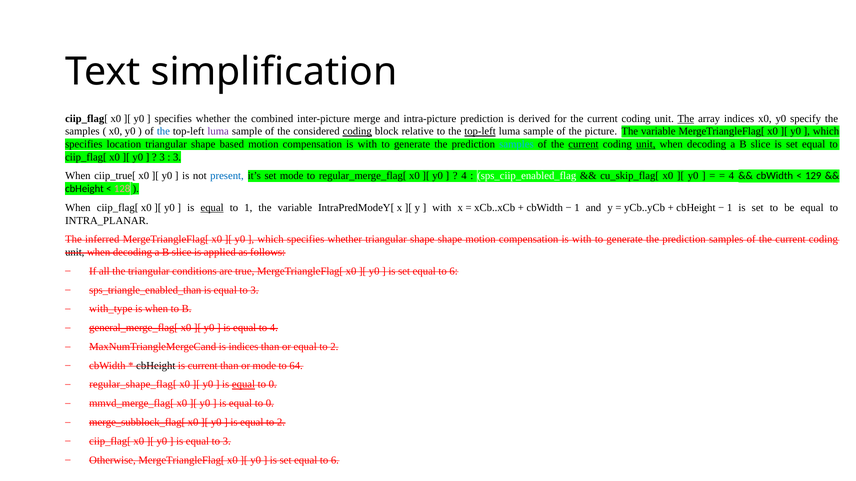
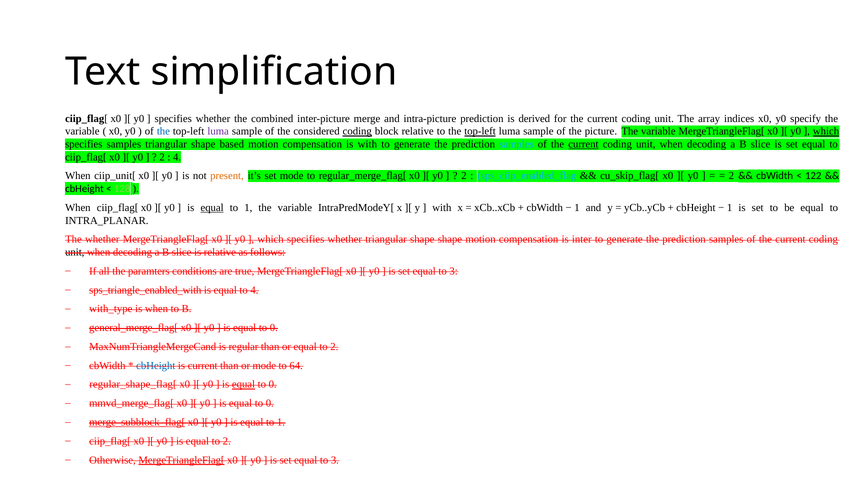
The at (686, 119) underline: present -> none
samples at (82, 132): samples -> variable
which at (826, 132) underline: none -> present
specifies location: location -> samples
unit at (646, 144) underline: present -> none
3 at (162, 157): 3 -> 2
3 at (177, 157): 3 -> 4
ciip_true[: ciip_true[ -> ciip_unit[
present colour: blue -> orange
4 at (464, 176): 4 -> 2
sps_ciip_enabled_flag colour: white -> light blue
4 at (731, 176): 4 -> 2
129: 129 -> 122
128 colour: pink -> light green
The inferred: inferred -> whether
with at (582, 240): with -> inter
is applied: applied -> relative
the triangular: triangular -> paramters
6 at (454, 271): 6 -> 3
sps_triangle_enabled_than: sps_triangle_enabled_than -> sps_triangle_enabled_with
3 at (254, 290): 3 -> 4
4 at (274, 328): 4 -> 0
is indices: indices -> regular
cbHeight at (156, 366) colour: black -> blue
merge_subblock_flag[ underline: none -> present
2 at (281, 423): 2 -> 1
3 at (227, 442): 3 -> 2
MergeTriangleFlag[ at (181, 460) underline: none -> present
6 at (335, 460): 6 -> 3
